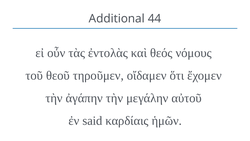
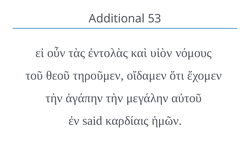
44: 44 -> 53
θεός: θεός -> υἱὸν
